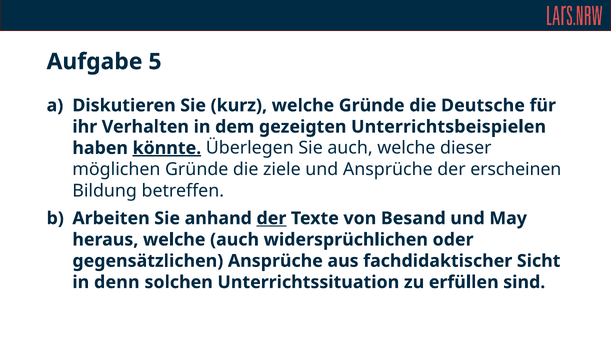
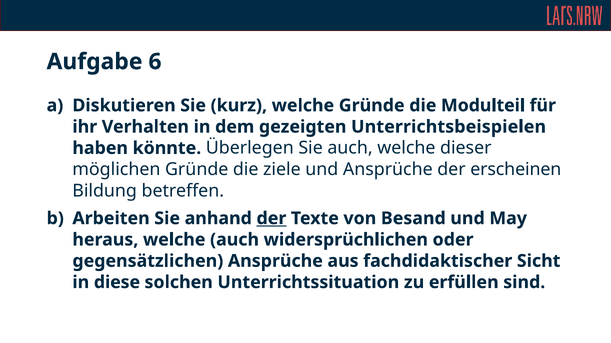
5: 5 -> 6
Deutsche: Deutsche -> Modulteil
könnte underline: present -> none
denn: denn -> diese
